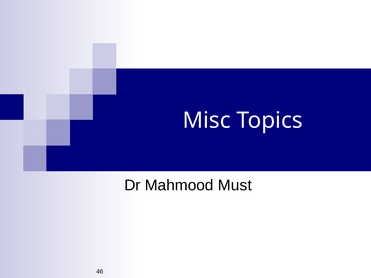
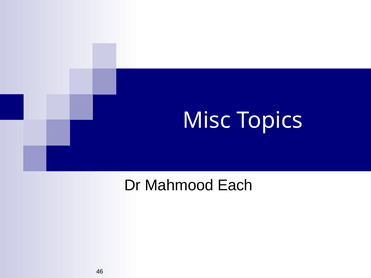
Must: Must -> Each
